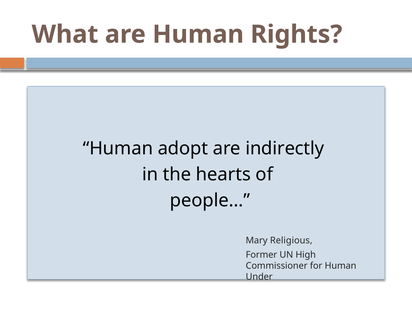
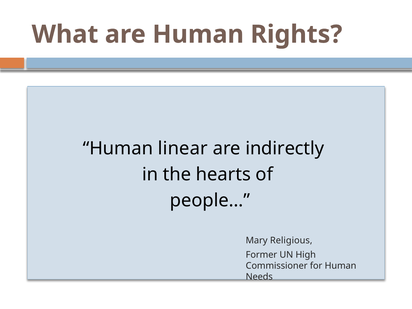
adopt: adopt -> linear
Under: Under -> Needs
